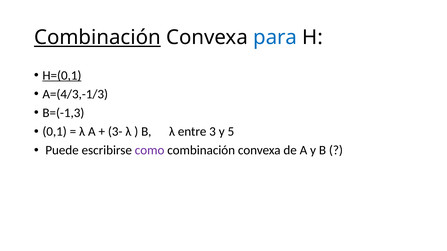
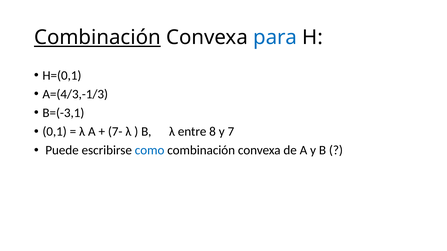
H=(0,1 underline: present -> none
B=(-1,3: B=(-1,3 -> B=(-3,1
3-: 3- -> 7-
3: 3 -> 8
5: 5 -> 7
como colour: purple -> blue
